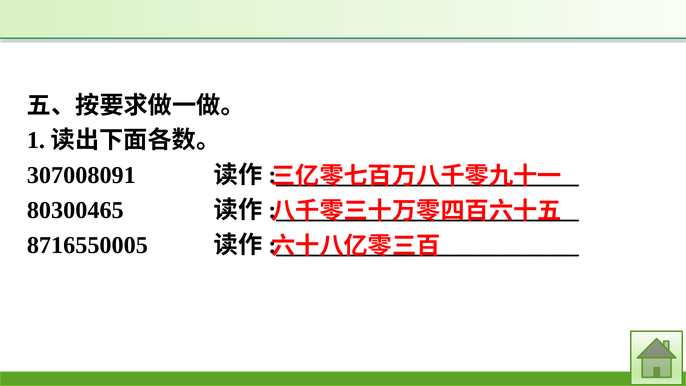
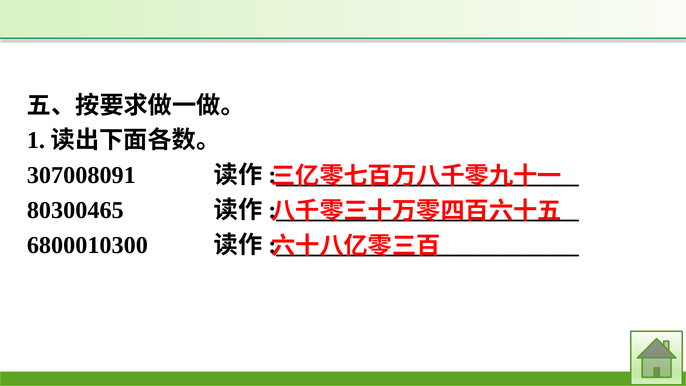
8716550005: 8716550005 -> 6800010300
